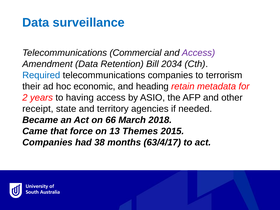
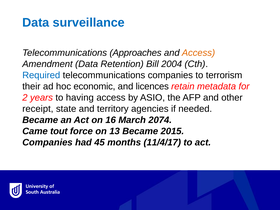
Commercial: Commercial -> Approaches
Access at (198, 53) colour: purple -> orange
2034: 2034 -> 2004
heading: heading -> licences
66: 66 -> 16
2018: 2018 -> 2074
that: that -> tout
13 Themes: Themes -> Became
38: 38 -> 45
63/4/17: 63/4/17 -> 11/4/17
